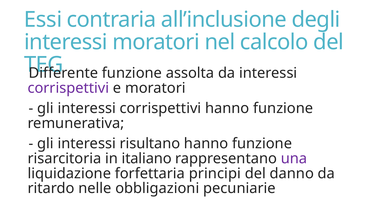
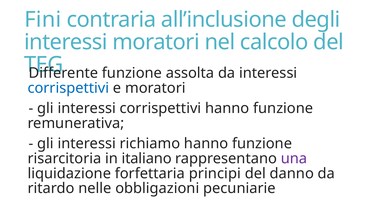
Essi: Essi -> Fini
corrispettivi at (68, 88) colour: purple -> blue
risultano: risultano -> richiamo
